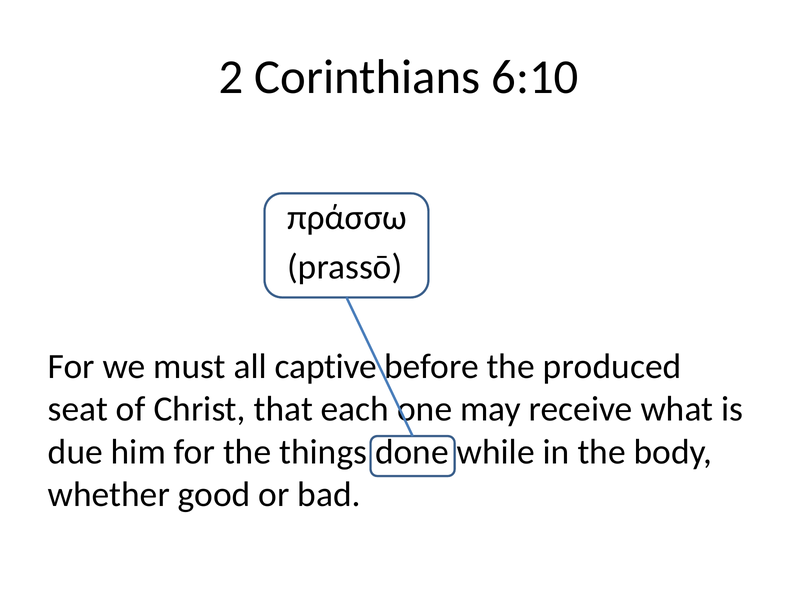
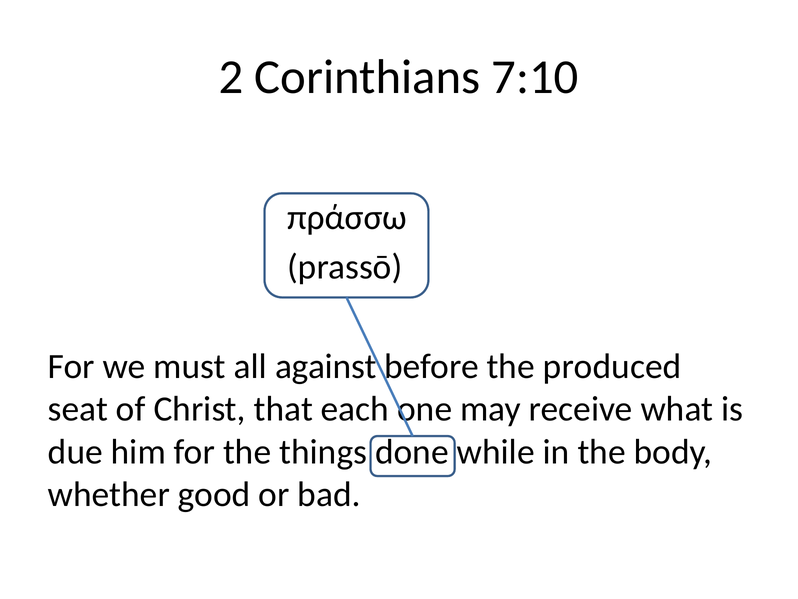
6:10: 6:10 -> 7:10
captive: captive -> against
